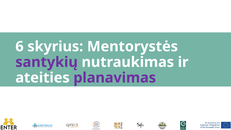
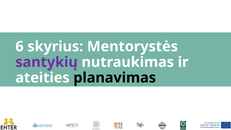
planavimas colour: purple -> black
